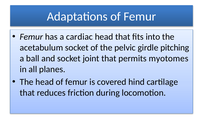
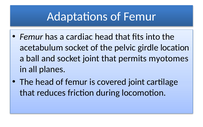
pitching: pitching -> location
covered hind: hind -> joint
